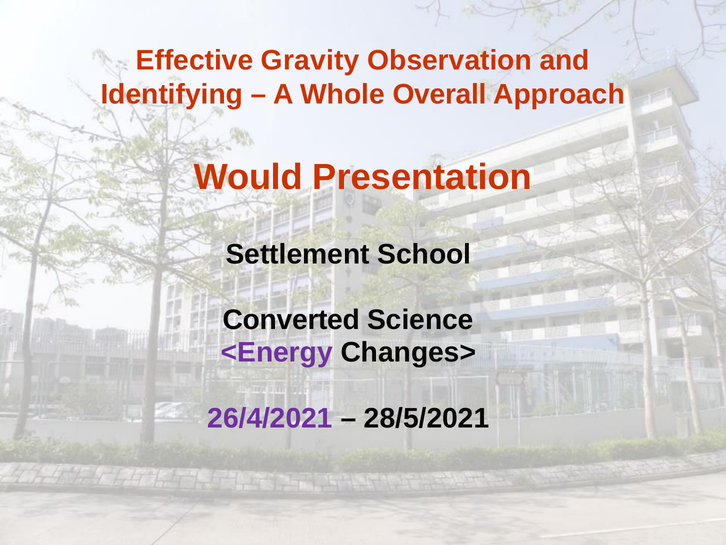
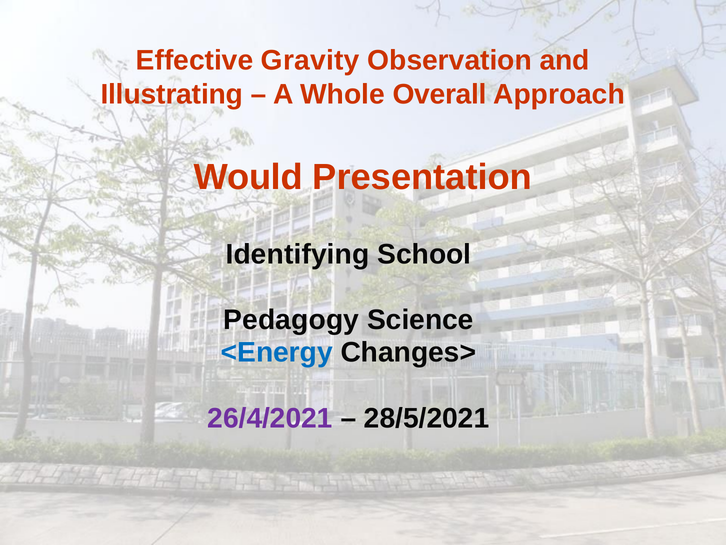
Identifying: Identifying -> Illustrating
Settlement: Settlement -> Identifying
Converted: Converted -> Pedagogy
<Energy colour: purple -> blue
